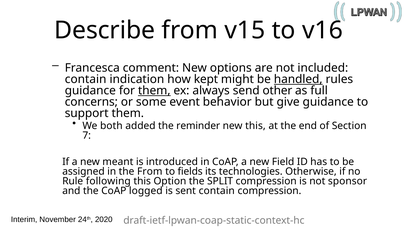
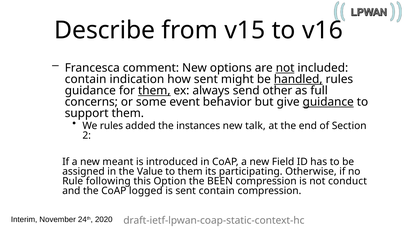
not at (285, 68) underline: none -> present
how kept: kept -> sent
guidance at (328, 102) underline: none -> present
We both: both -> rules
reminder: reminder -> instances
new this: this -> talk
7: 7 -> 2
the From: From -> Value
to fields: fields -> them
technologies: technologies -> participating
SPLIT: SPLIT -> BEEN
sponsor: sponsor -> conduct
